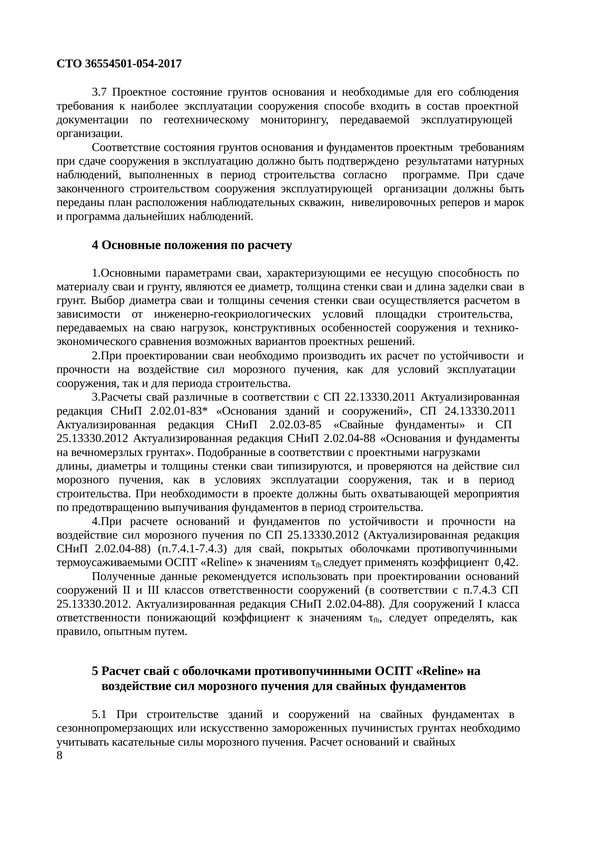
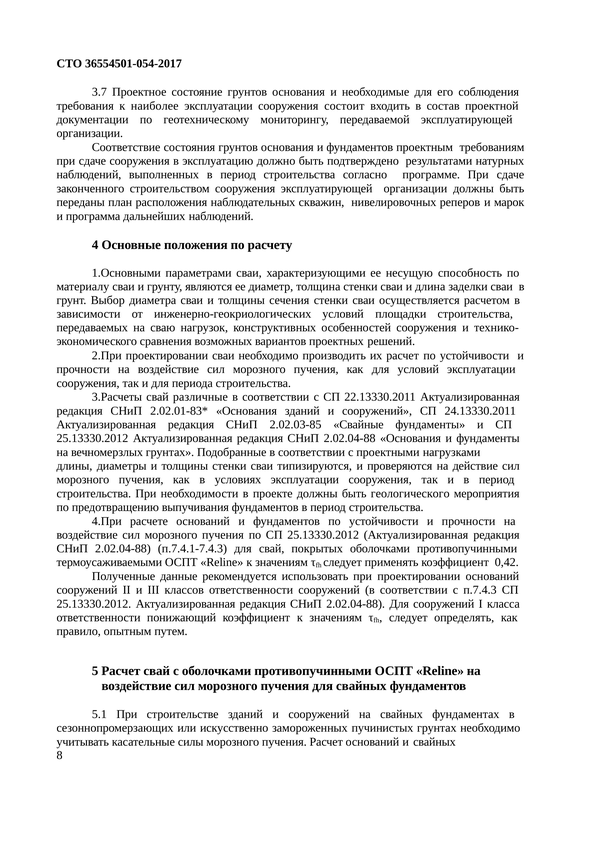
способе: способе -> состоит
охватывающей: охватывающей -> геологического
